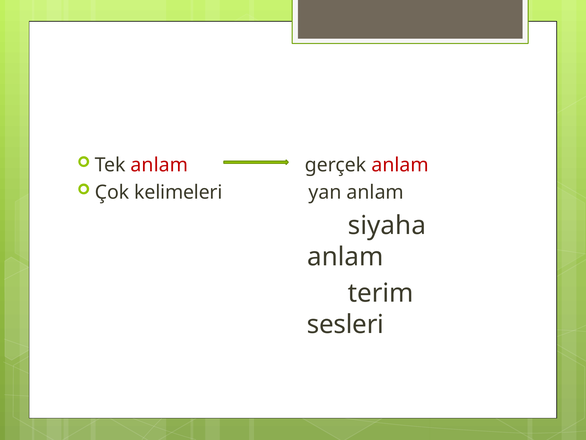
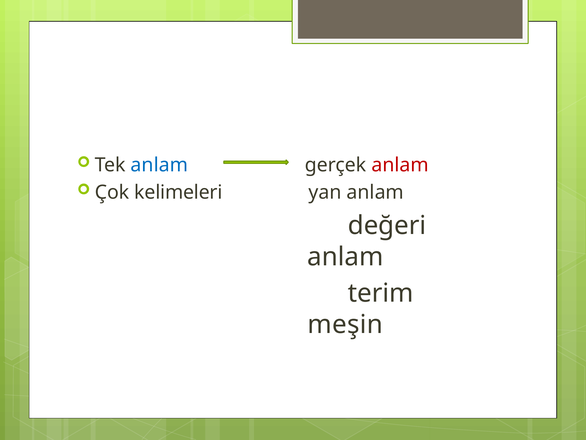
anlam at (159, 165) colour: red -> blue
siyaha: siyaha -> değeri
sesleri: sesleri -> meşin
